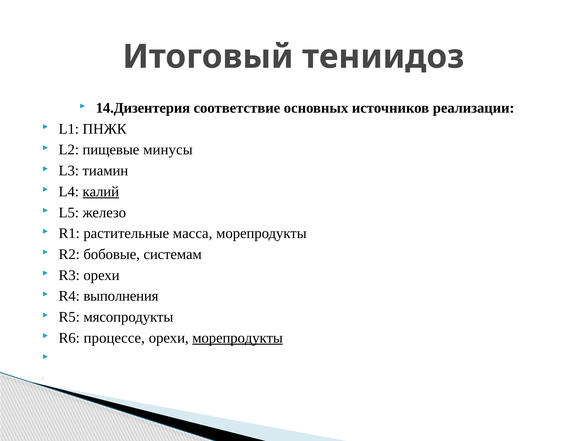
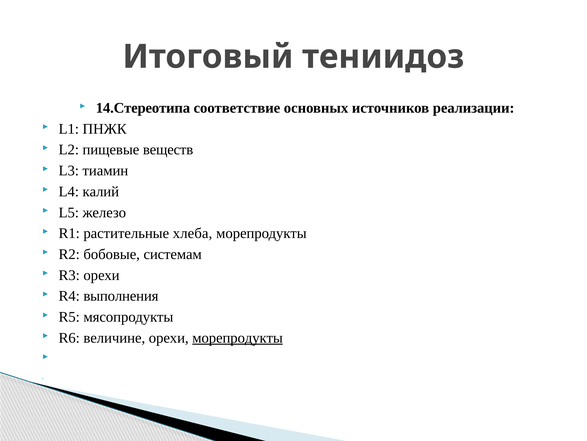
14.Дизентерия: 14.Дизентерия -> 14.Стереотипа
минусы: минусы -> веществ
калий underline: present -> none
масса: масса -> хлеба
процессе: процессе -> величине
